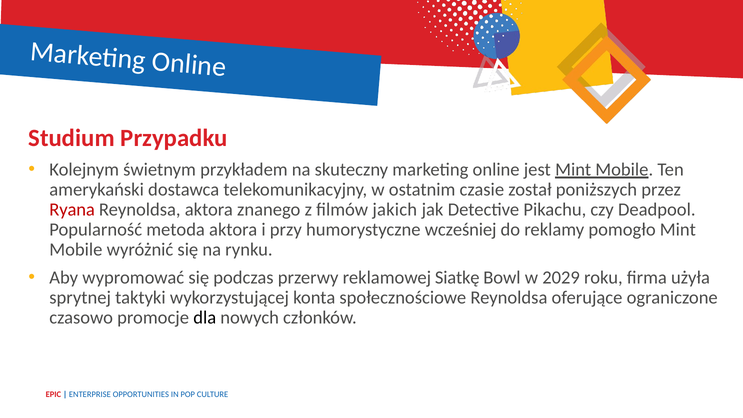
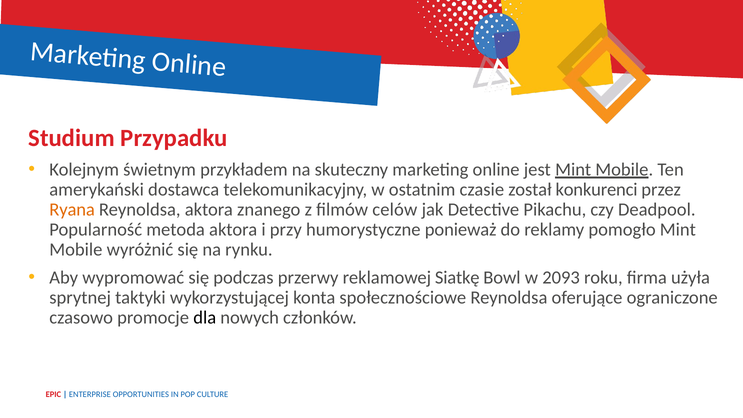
poniższych: poniższych -> konkurenci
Ryana colour: red -> orange
jakich: jakich -> celów
wcześniej: wcześniej -> ponieważ
2029: 2029 -> 2093
